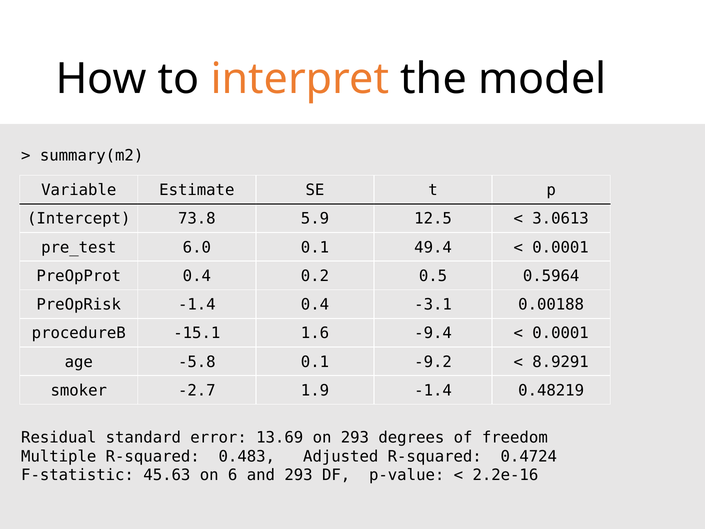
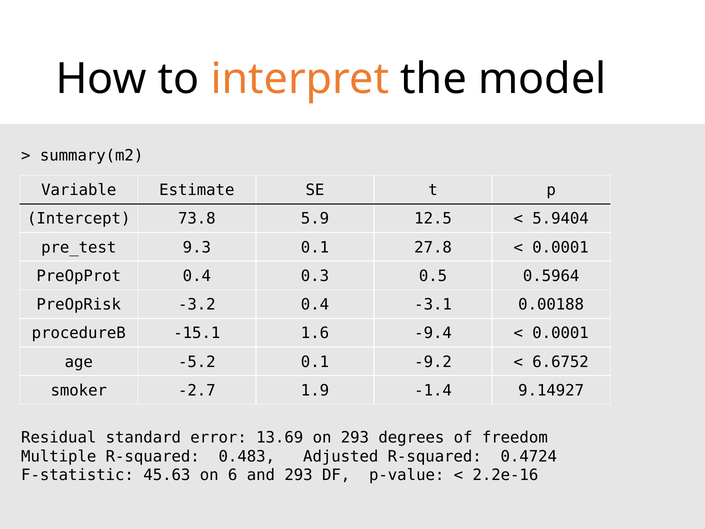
3.0613: 3.0613 -> 5.9404
6.0: 6.0 -> 9.3
49.4: 49.4 -> 27.8
0.2: 0.2 -> 0.3
PreOpRisk -1.4: -1.4 -> -3.2
-5.8: -5.8 -> -5.2
8.9291: 8.9291 -> 6.6752
0.48219: 0.48219 -> 9.14927
